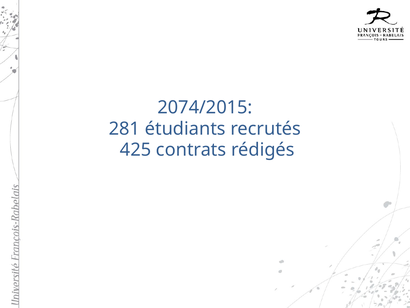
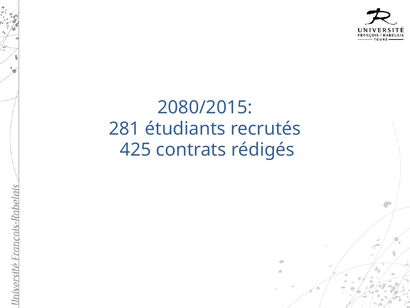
2074/2015: 2074/2015 -> 2080/2015
